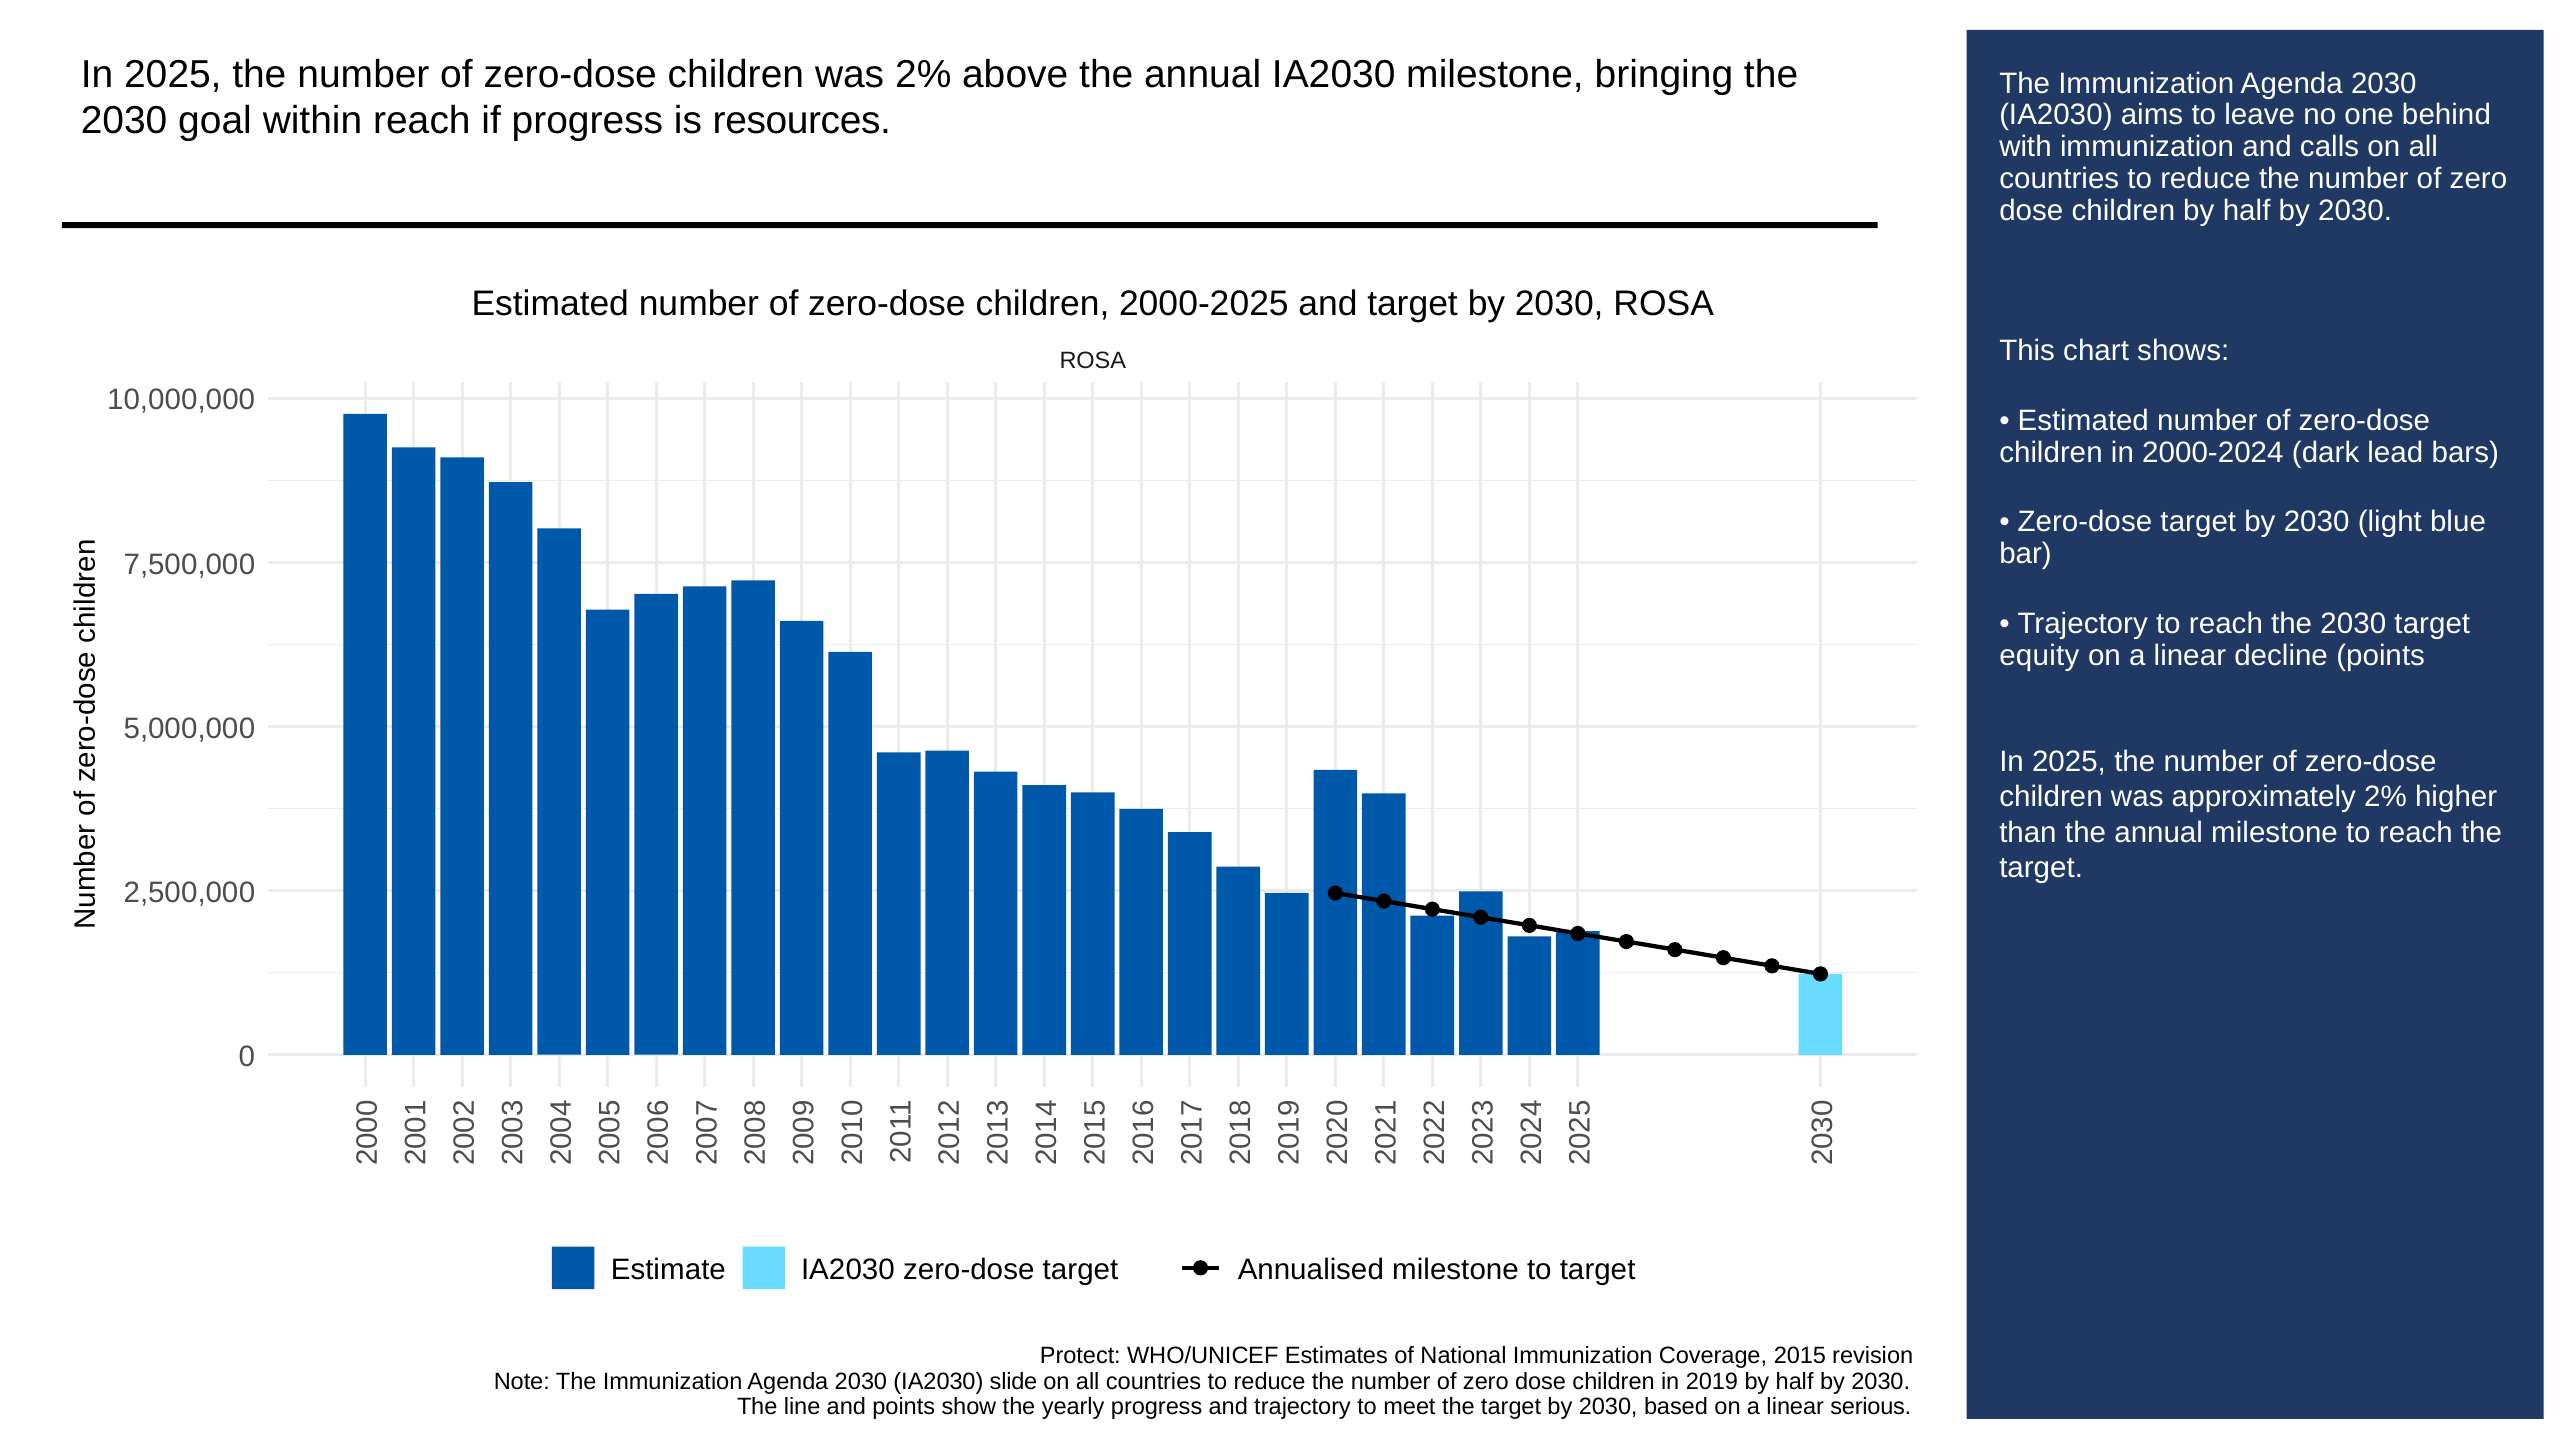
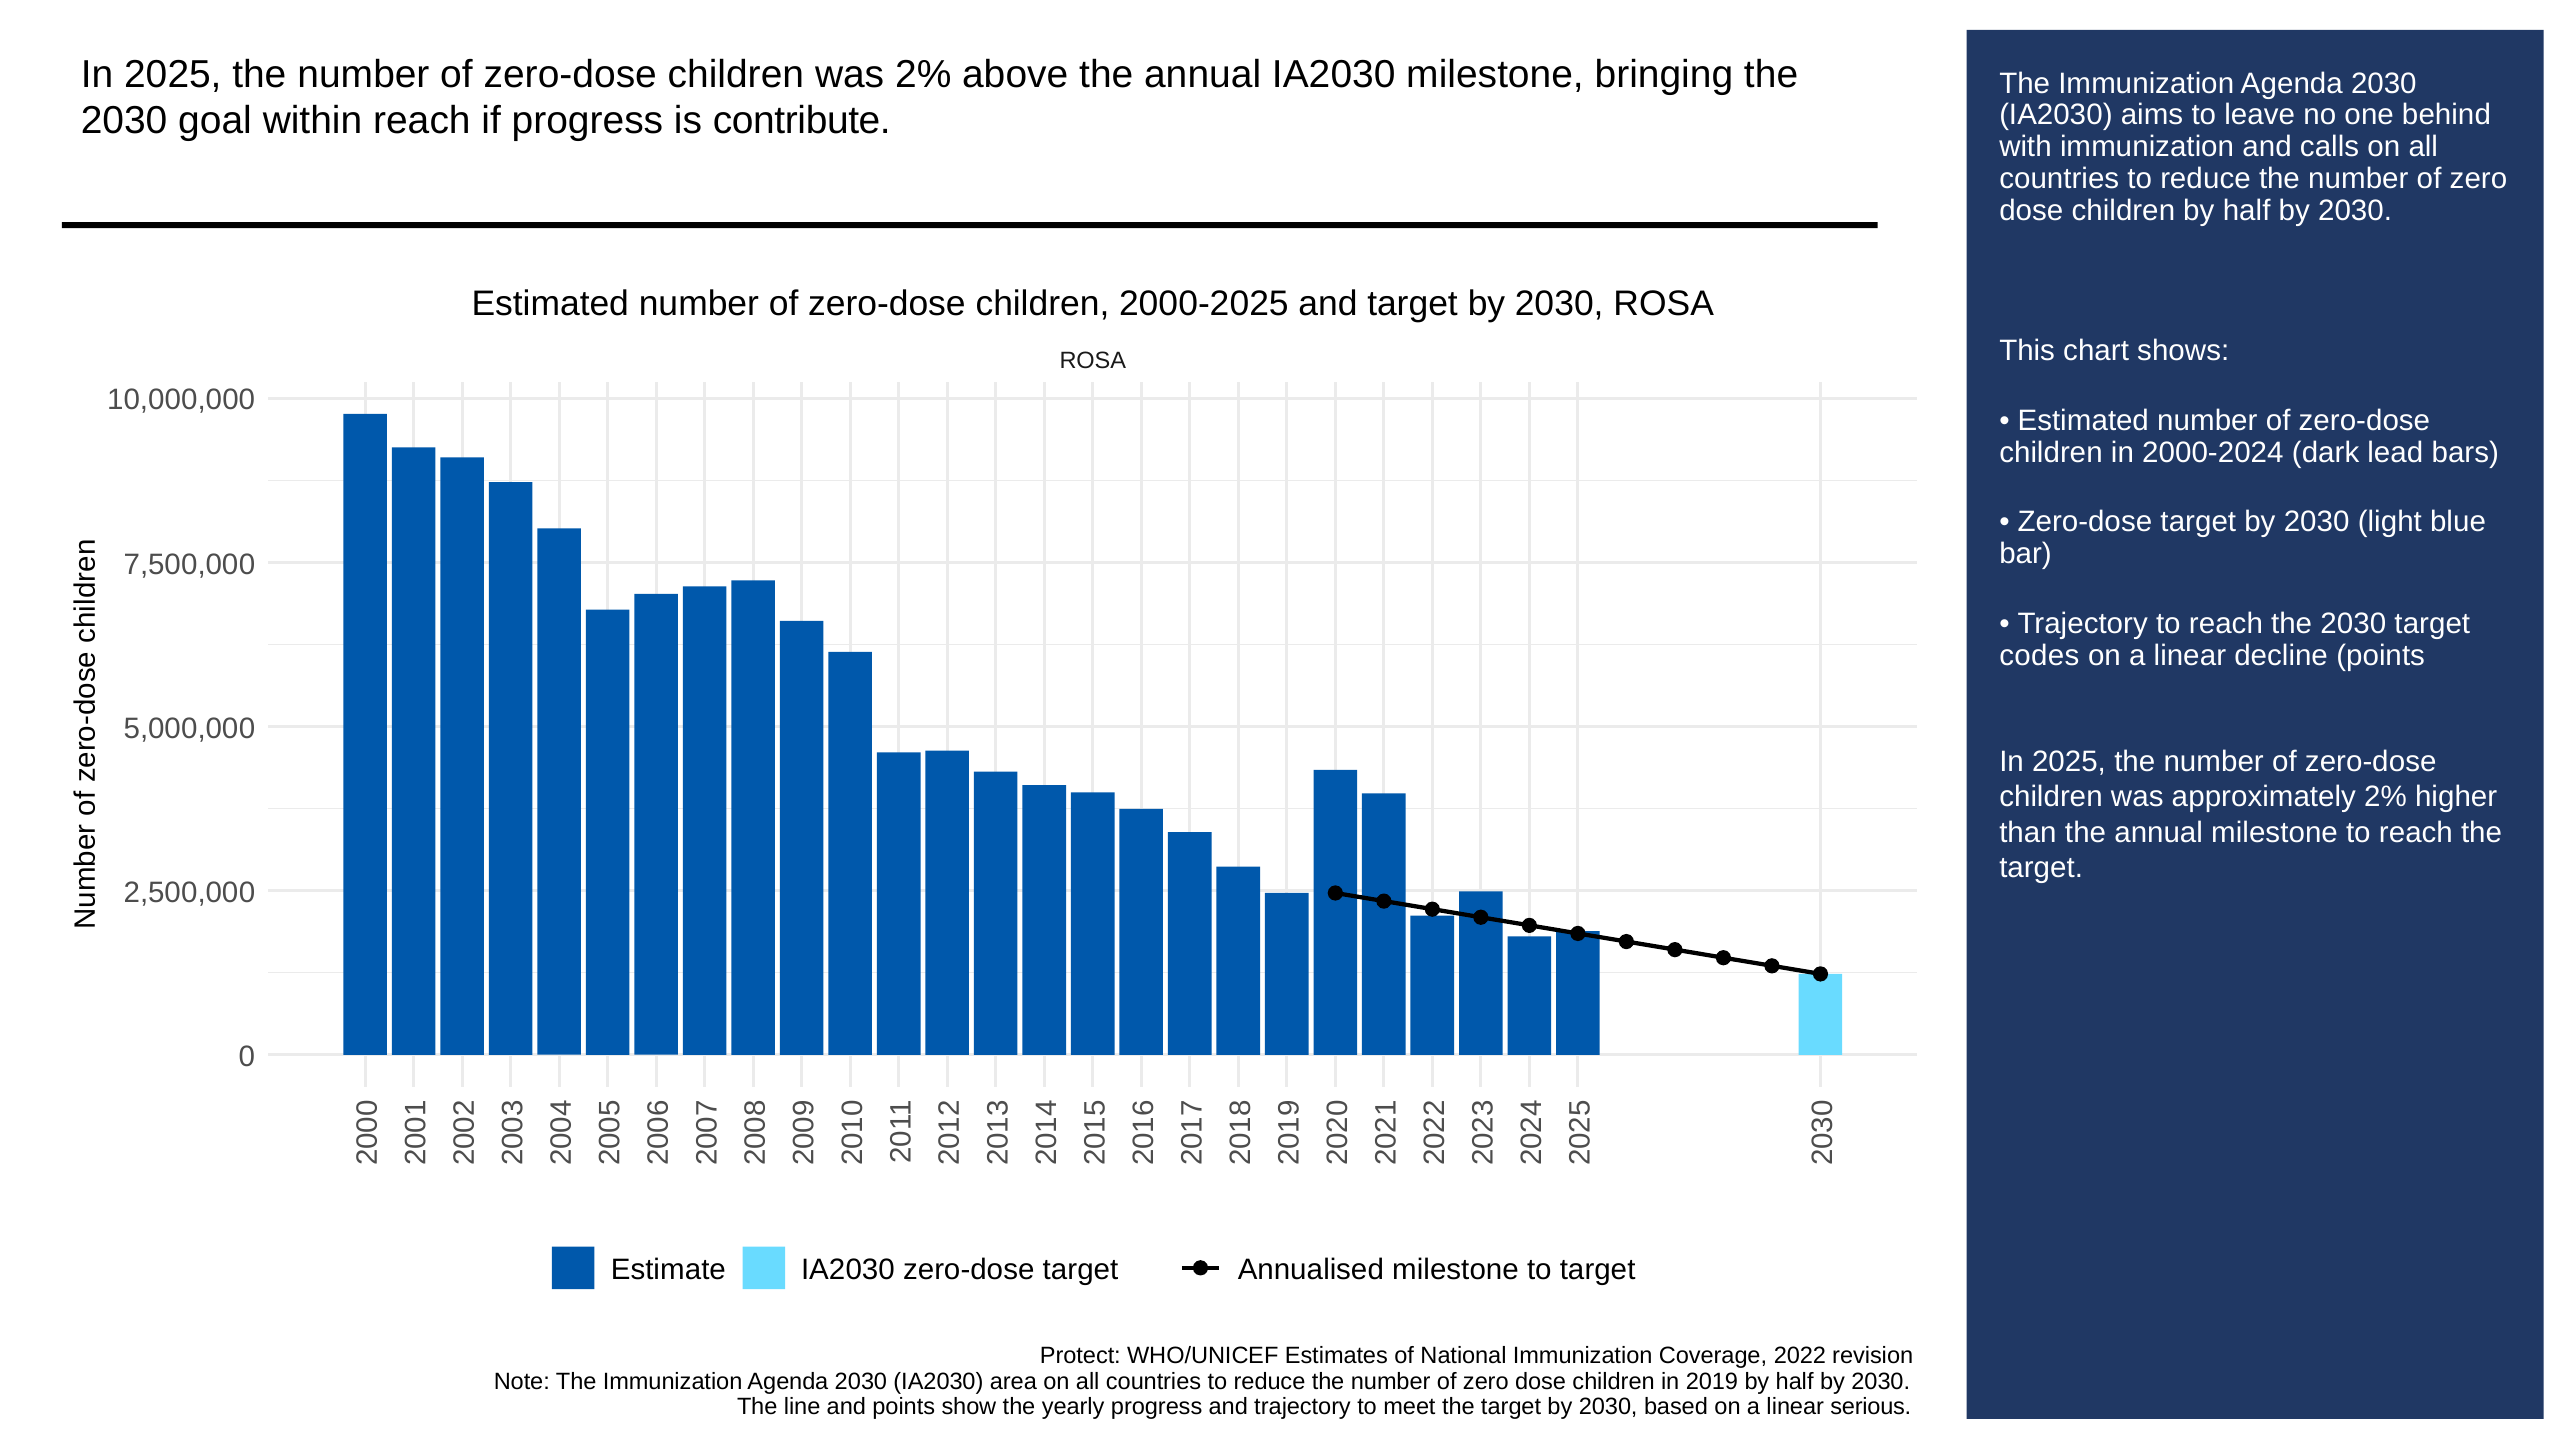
resources: resources -> contribute
equity: equity -> codes
2015: 2015 -> 2022
slide: slide -> area
